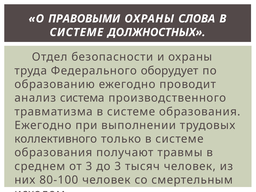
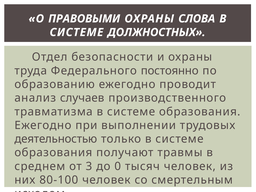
оборудует: оборудует -> постоянно
система: система -> случаев
коллективного: коллективного -> деятельностью
до 3: 3 -> 0
